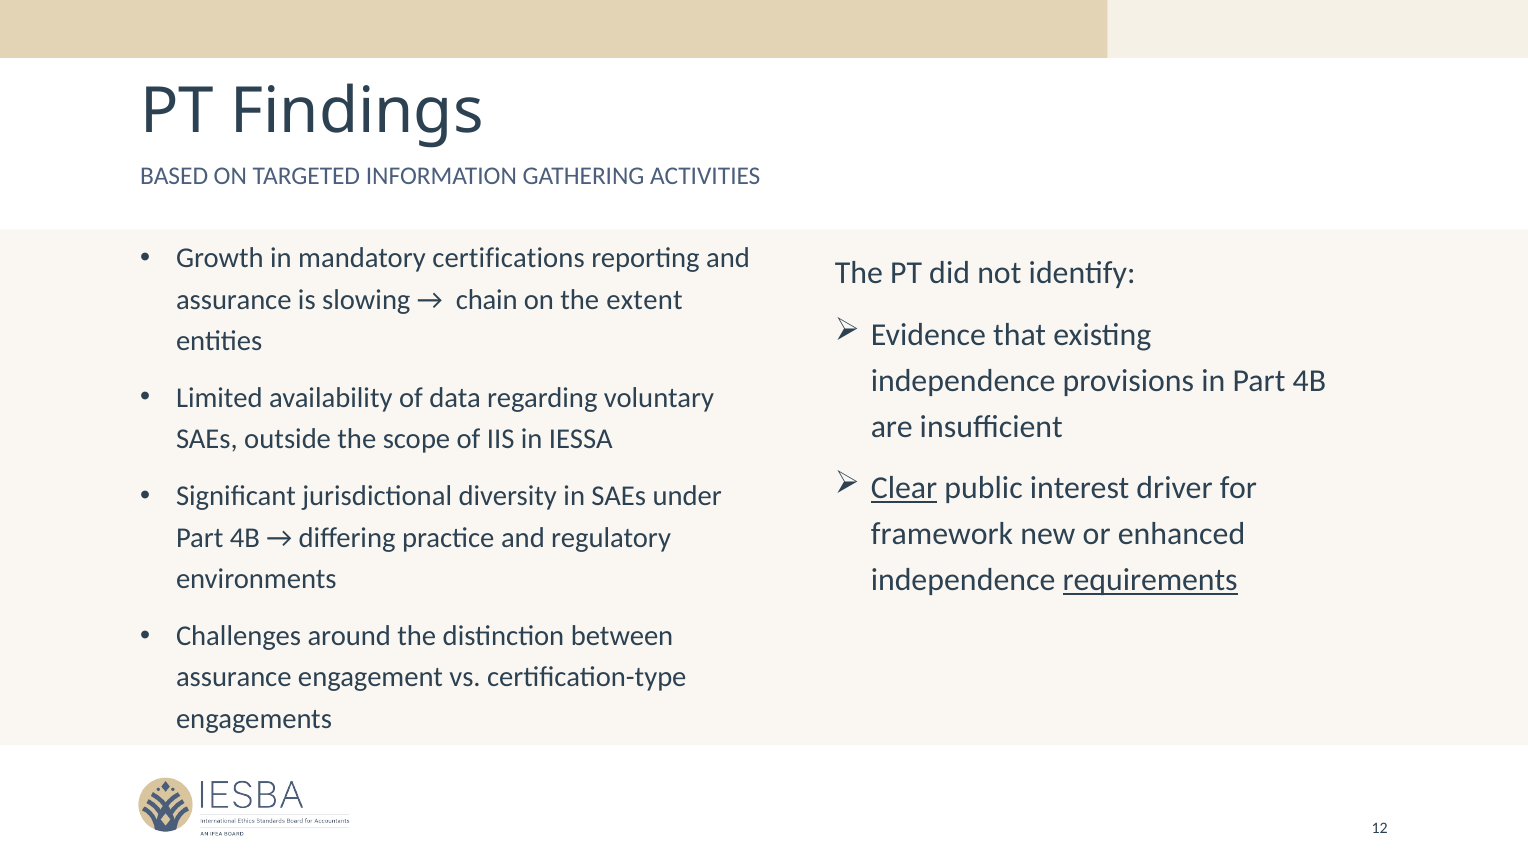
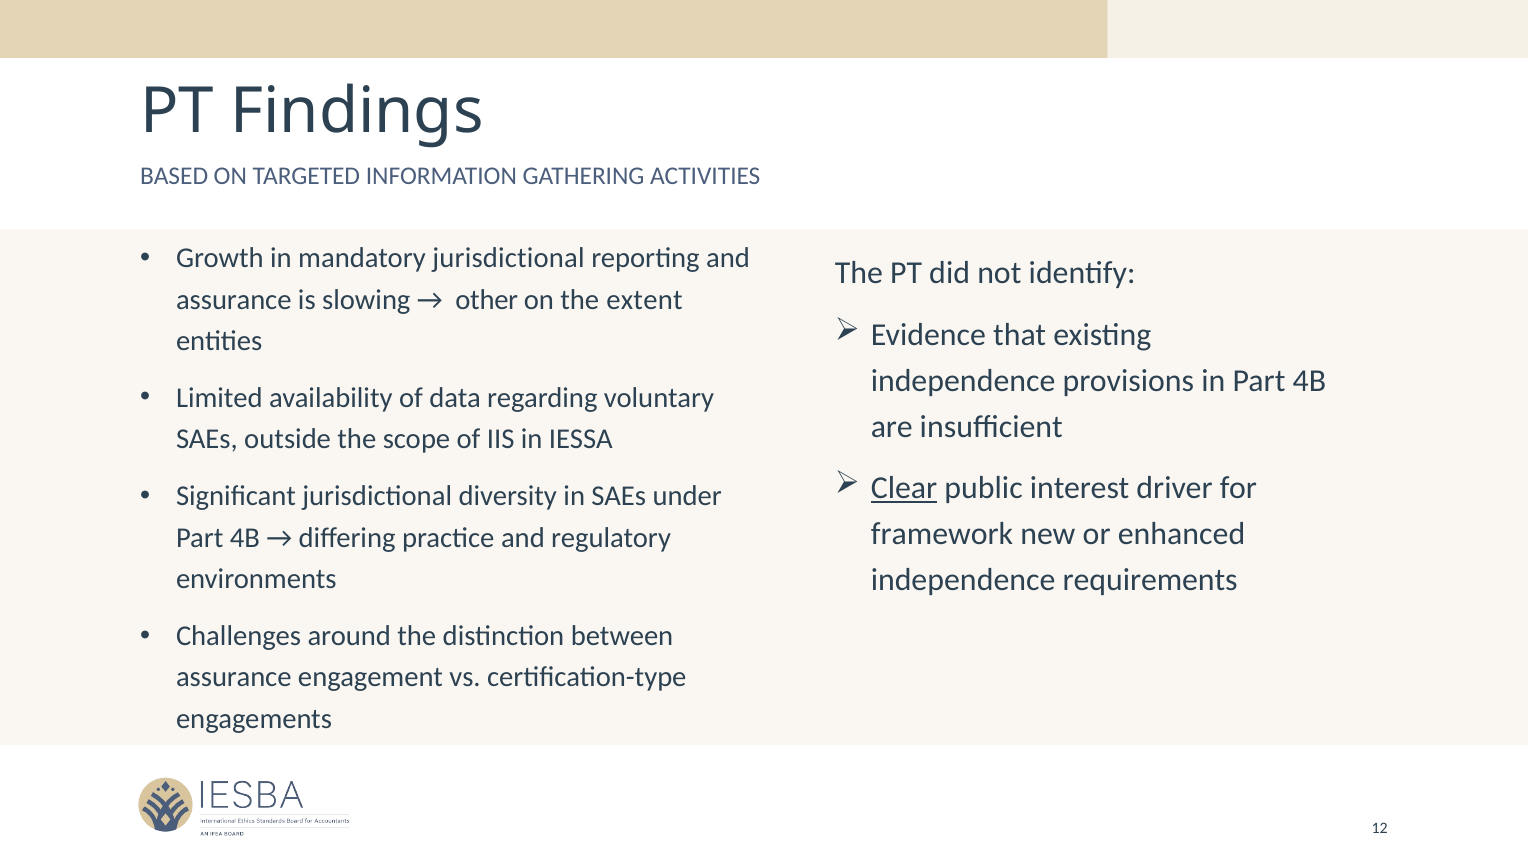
mandatory certifications: certifications -> jurisdictional
chain: chain -> other
requirements underline: present -> none
